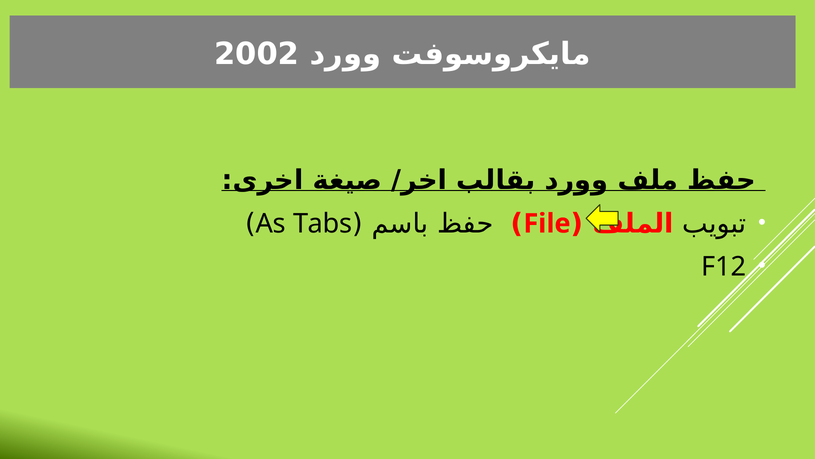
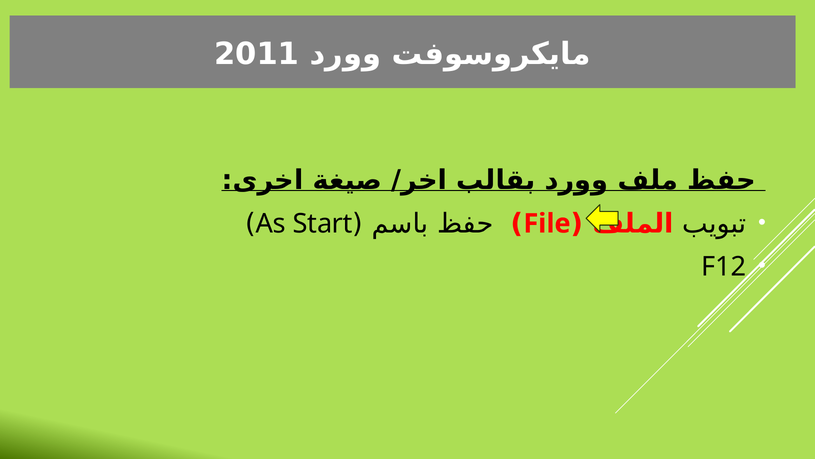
2002: 2002 -> 2011
Tabs: Tabs -> Start
